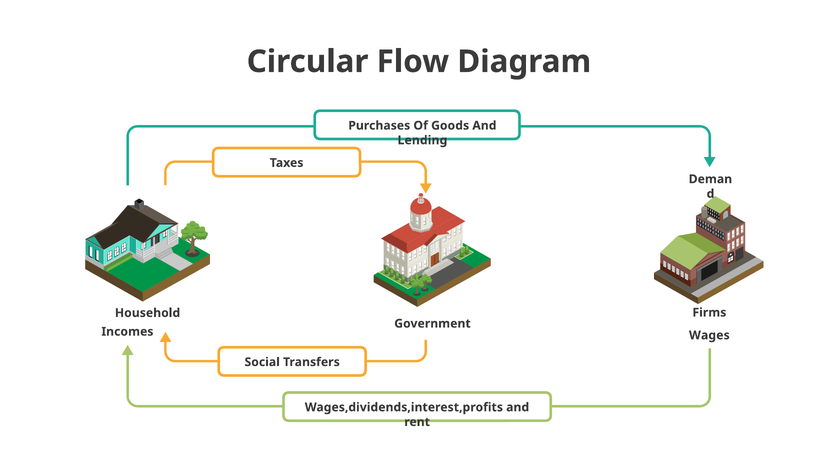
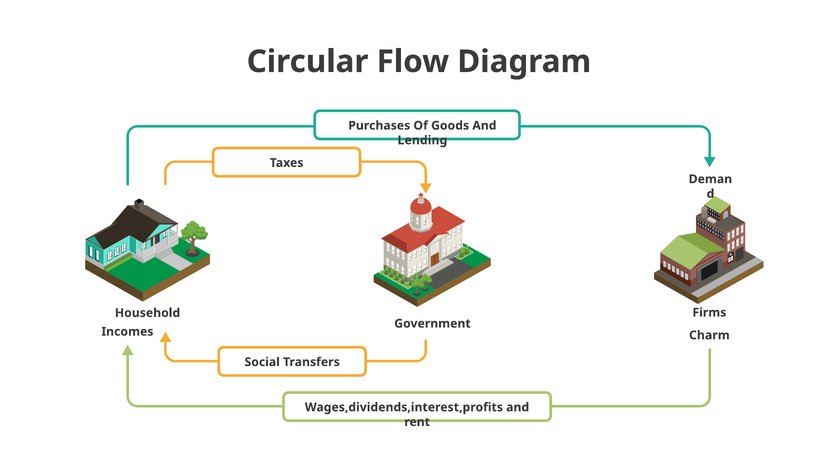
Wages: Wages -> Charm
